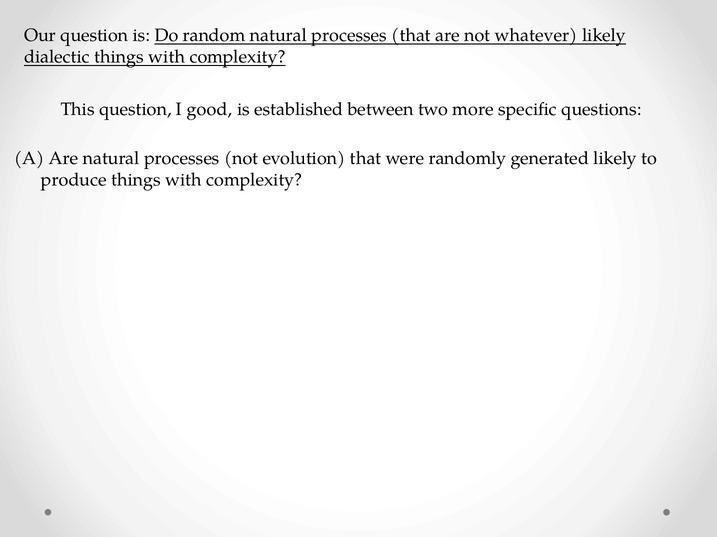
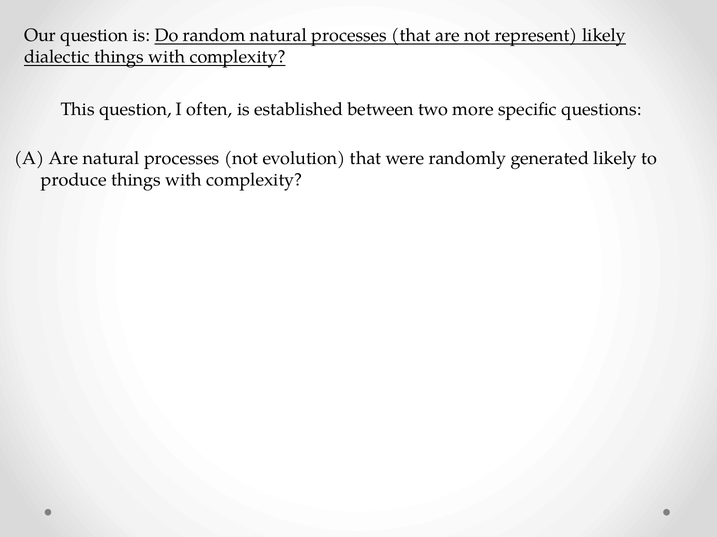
whatever: whatever -> represent
good: good -> often
